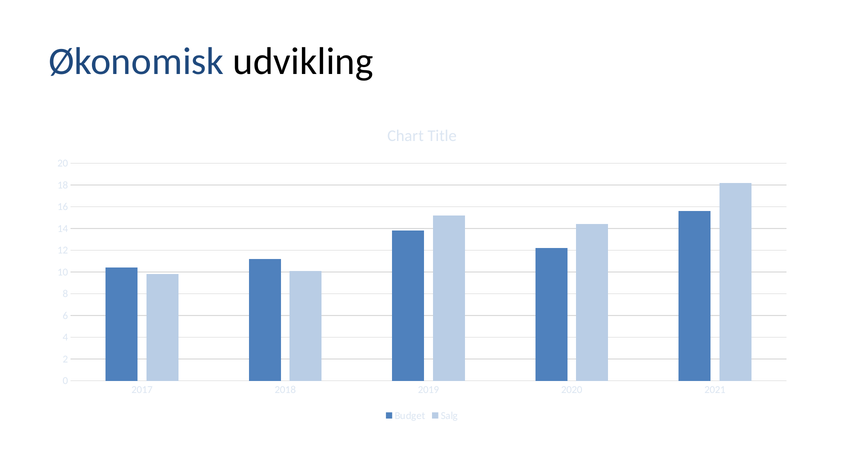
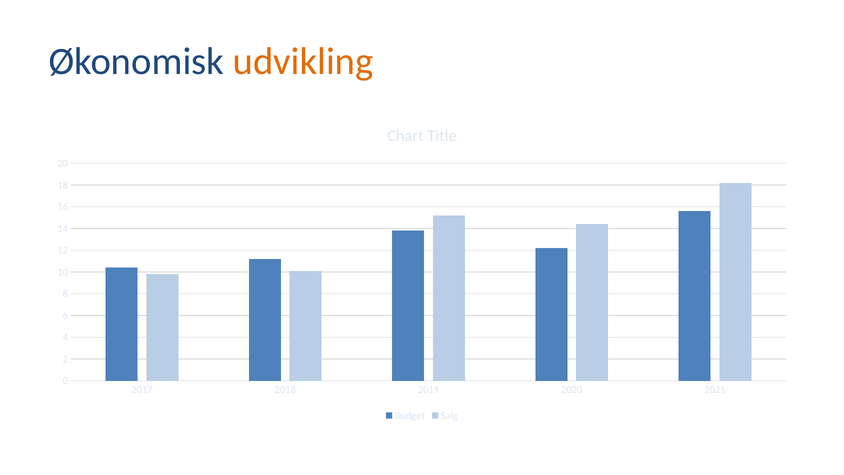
udvikling colour: black -> orange
